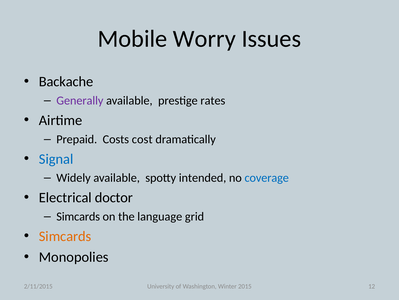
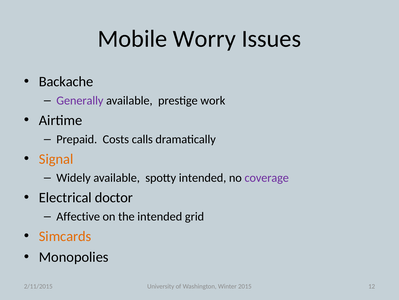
rates: rates -> work
cost: cost -> calls
Signal colour: blue -> orange
coverage colour: blue -> purple
Simcards at (78, 216): Simcards -> Affective
the language: language -> intended
